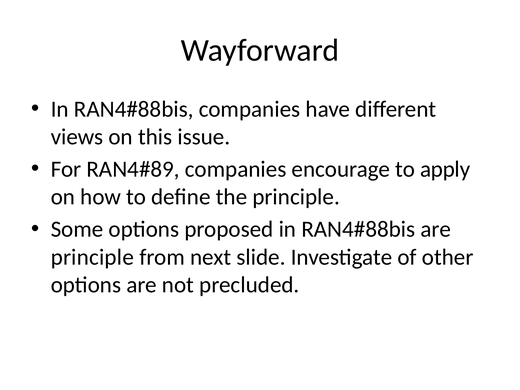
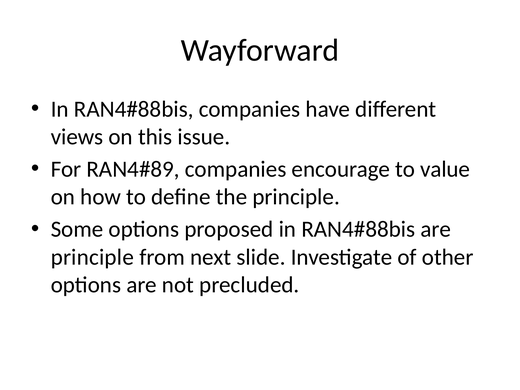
apply: apply -> value
